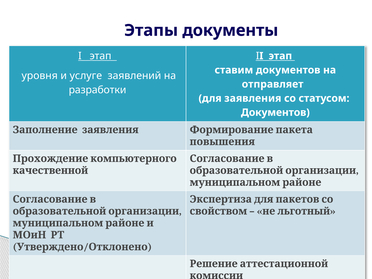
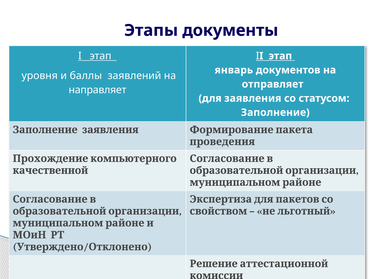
ставим: ставим -> январь
услуге: услуге -> баллы
разработки: разработки -> направляет
Документов at (275, 112): Документов -> Заполнение
повышения: повышения -> проведения
